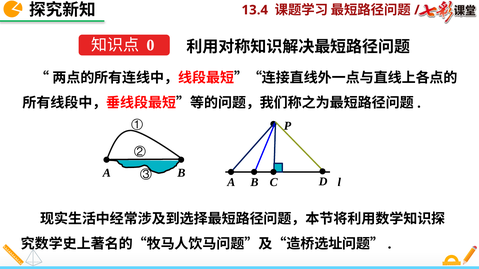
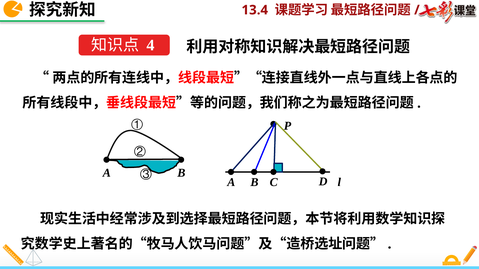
0: 0 -> 4
